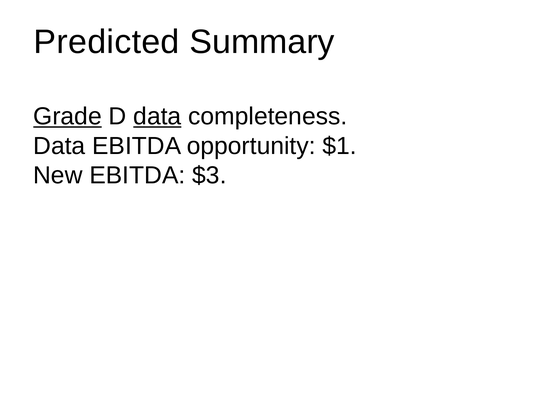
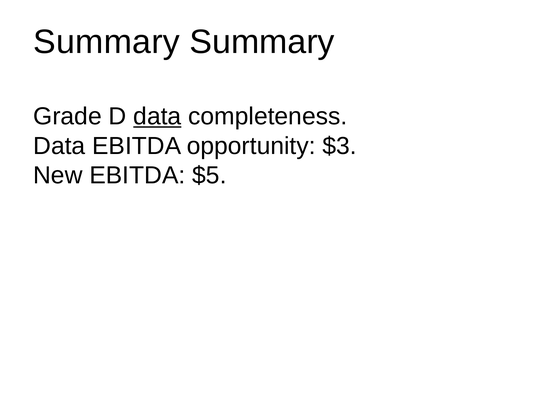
Predicted at (107, 42): Predicted -> Summary
Grade underline: present -> none
$1: $1 -> $3
$3: $3 -> $5
